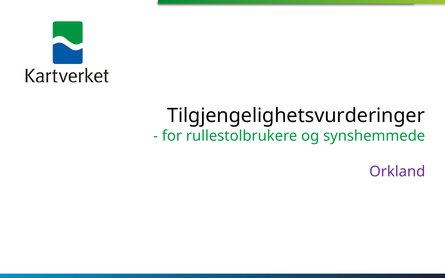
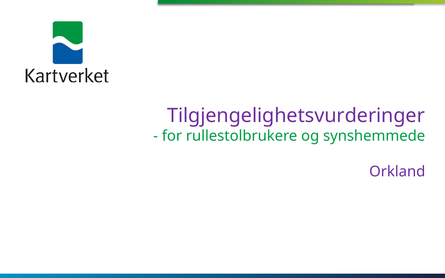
Tilgjengelighetsvurderinger colour: black -> purple
